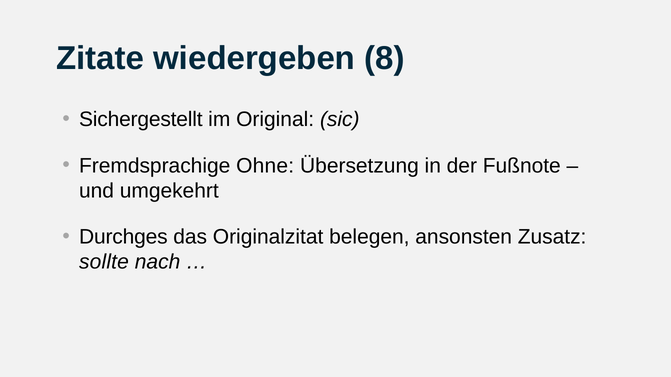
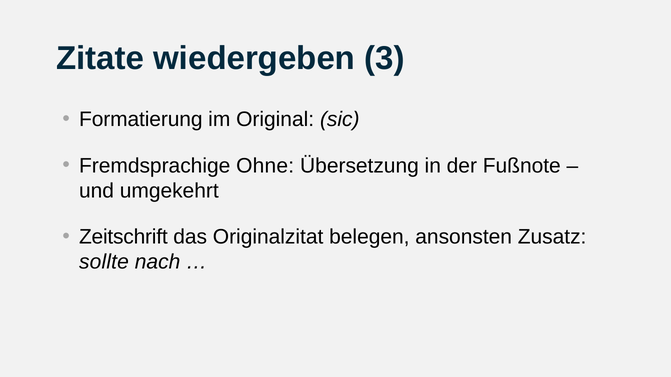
8: 8 -> 3
Sichergestellt: Sichergestellt -> Formatierung
Durchges: Durchges -> Zeitschrift
